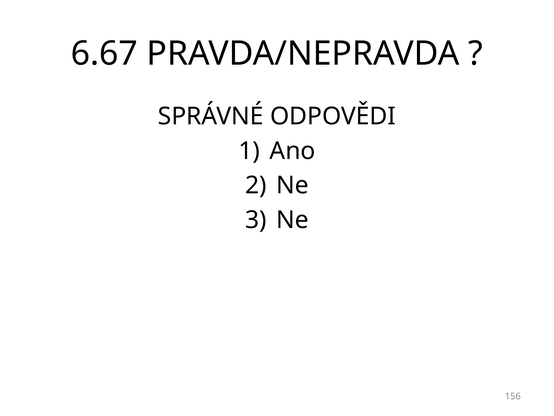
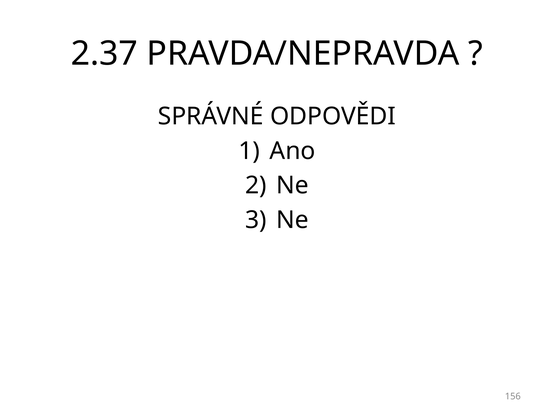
6.67: 6.67 -> 2.37
